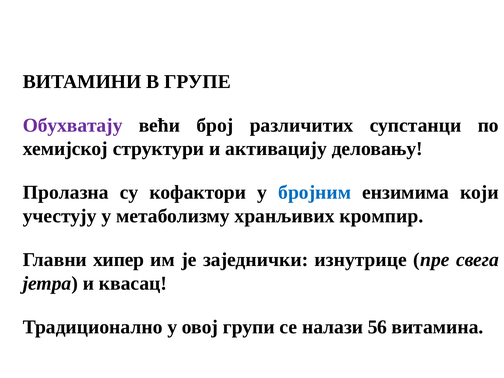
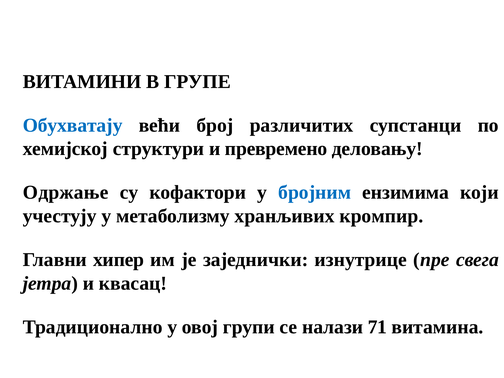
Обухватају colour: purple -> blue
активацију: активацију -> превремено
Пролазна: Пролазна -> Одржање
56: 56 -> 71
